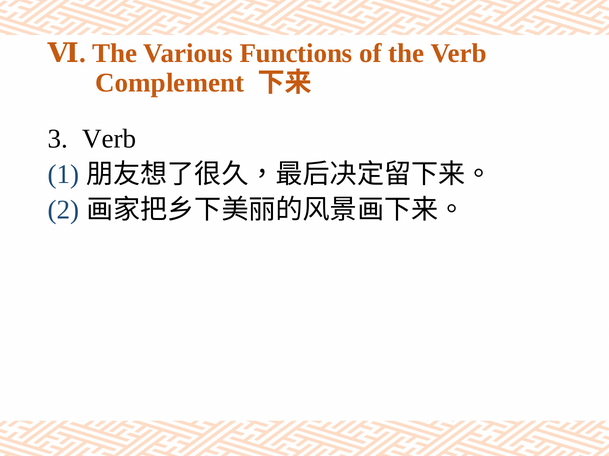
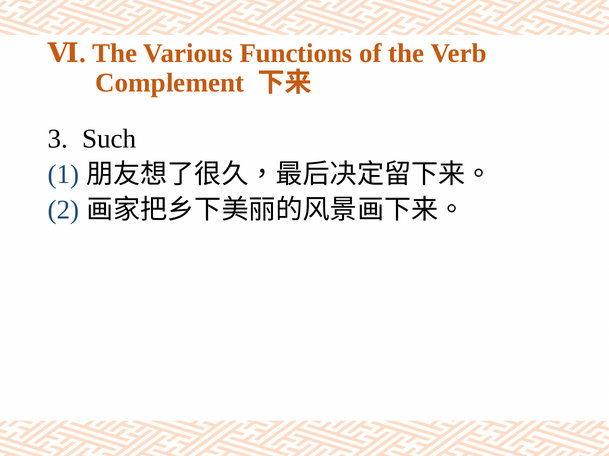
Verb at (109, 139): Verb -> Such
